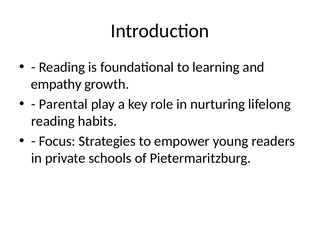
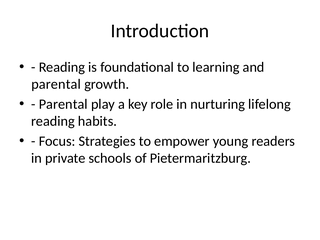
empathy at (56, 84): empathy -> parental
